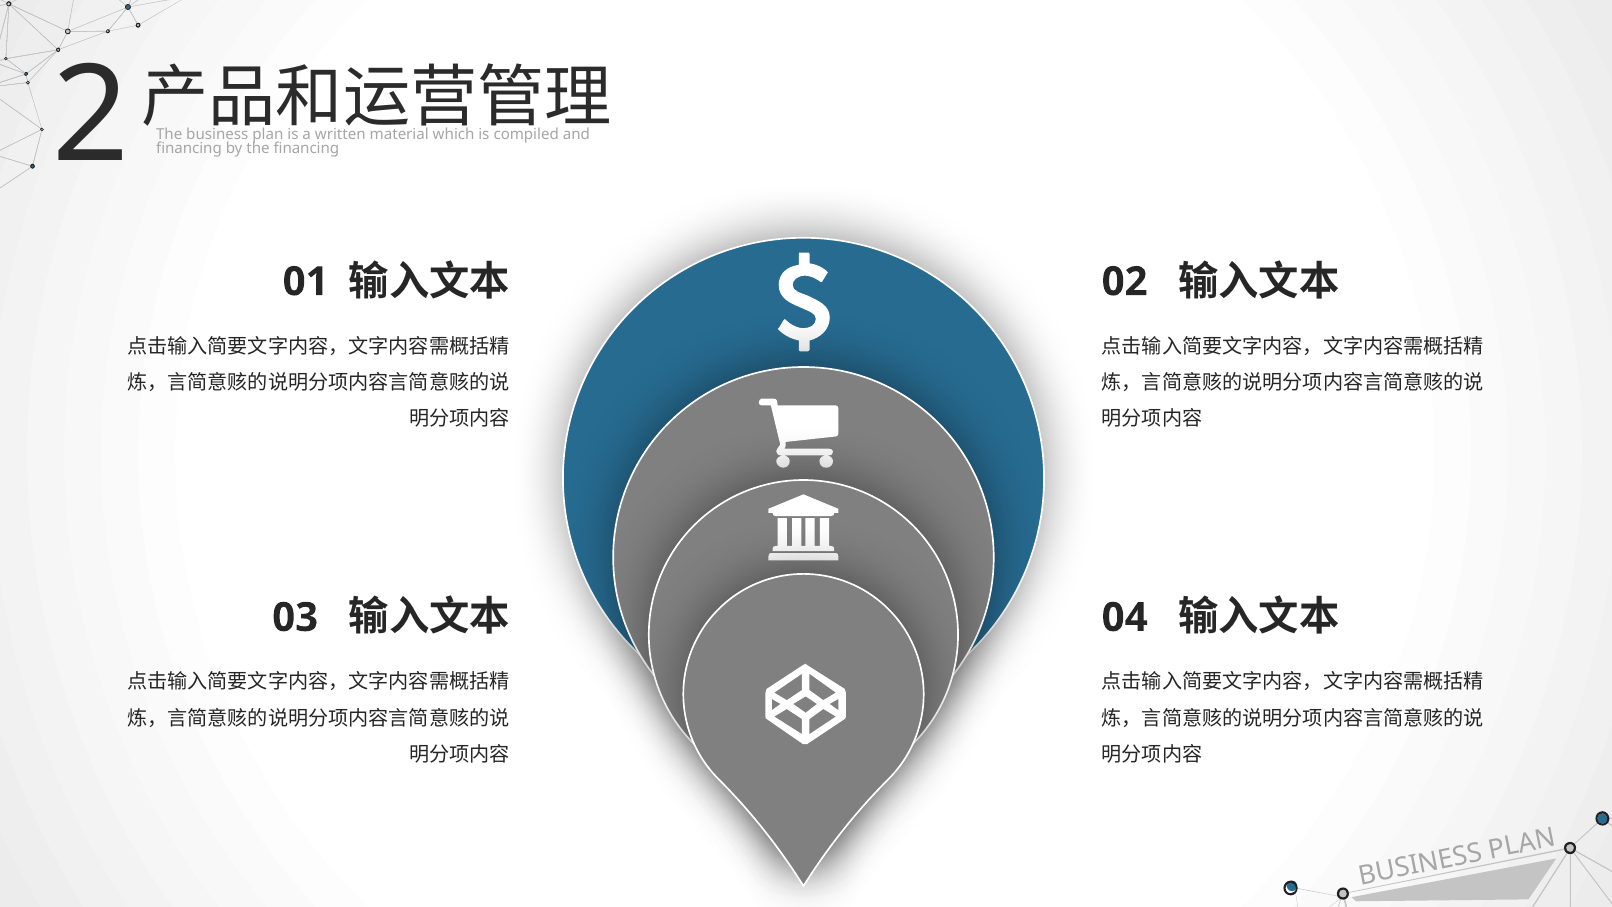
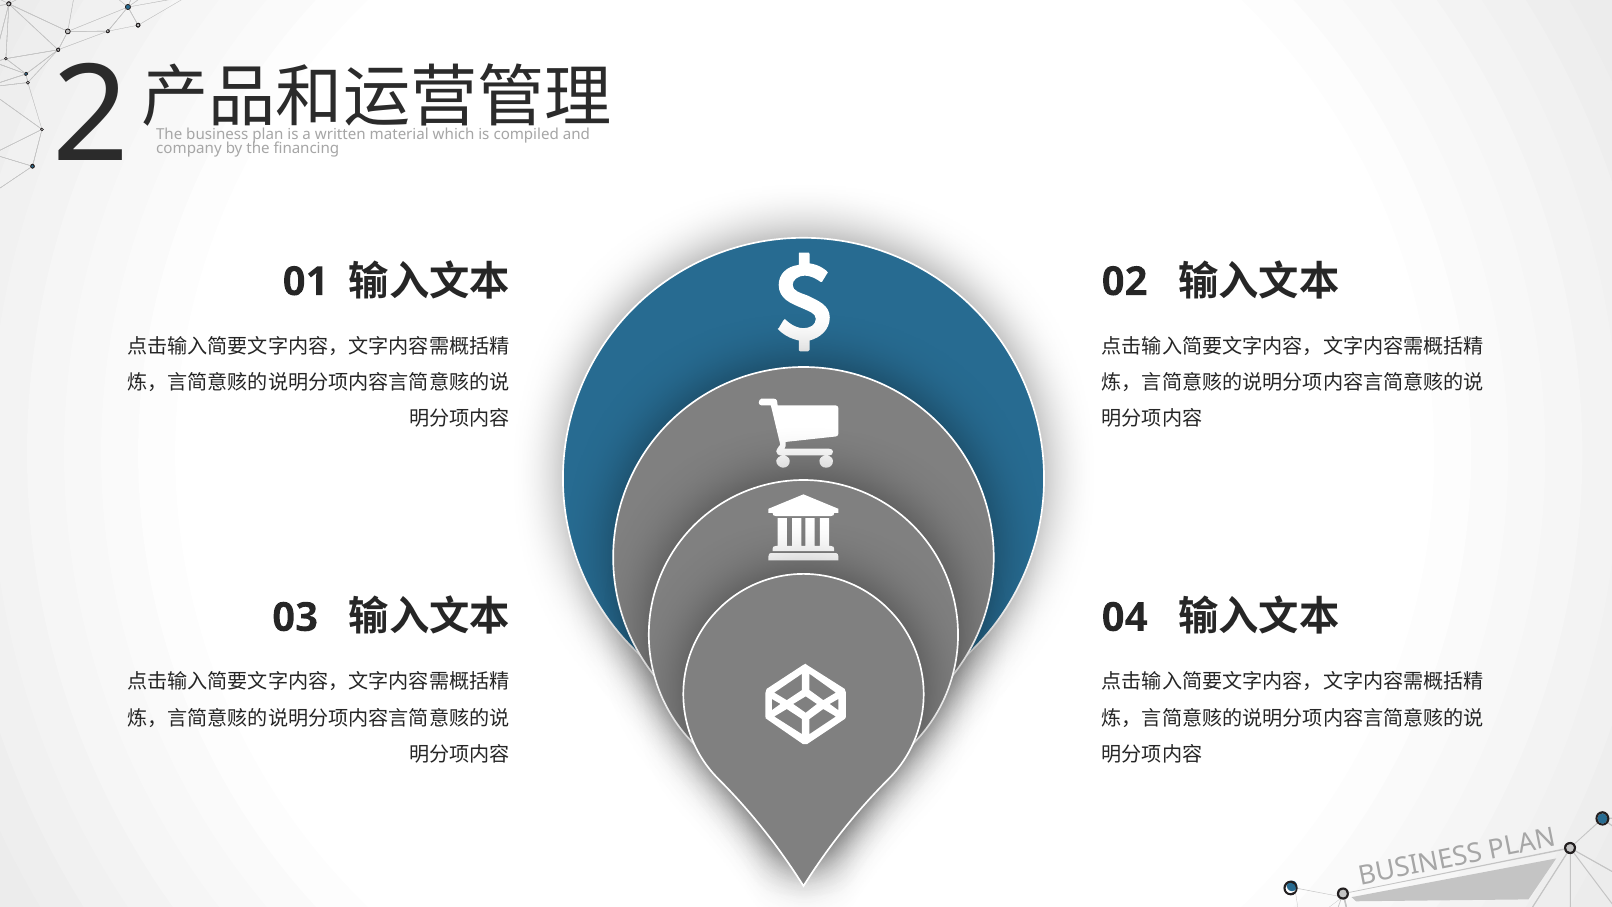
financing at (189, 149): financing -> company
